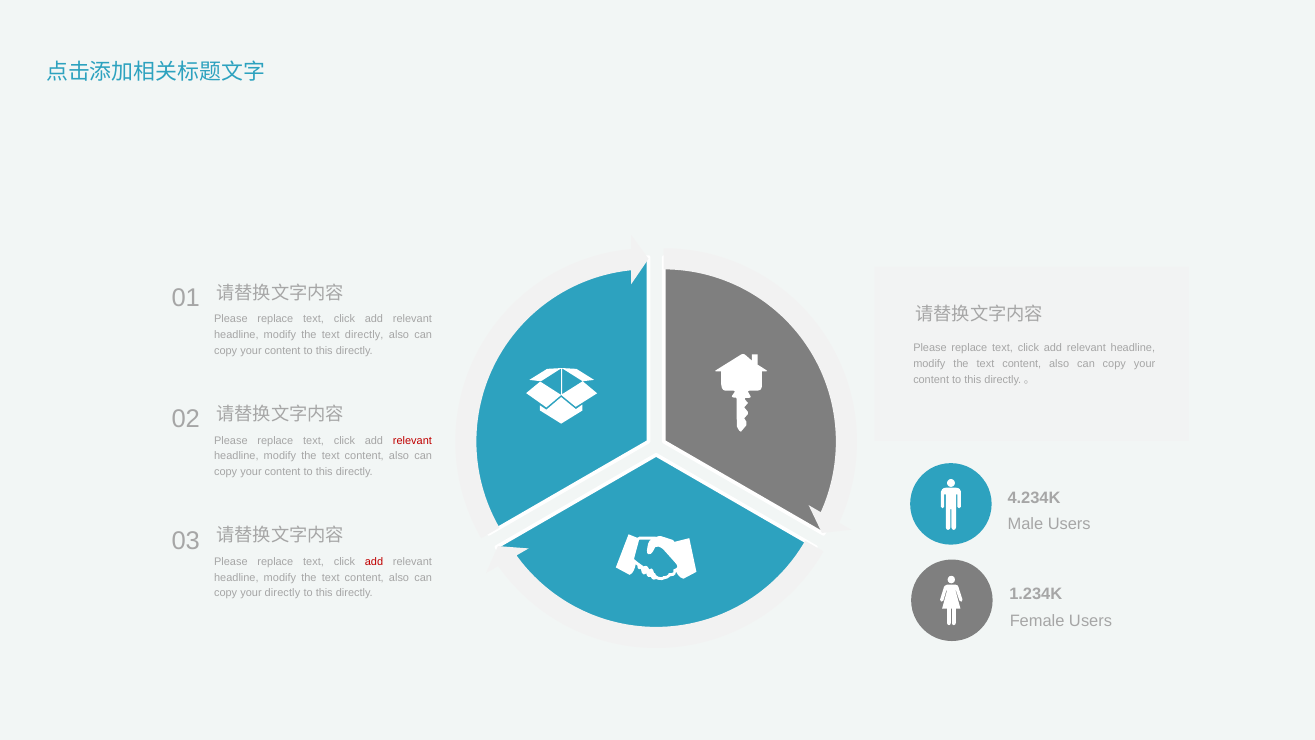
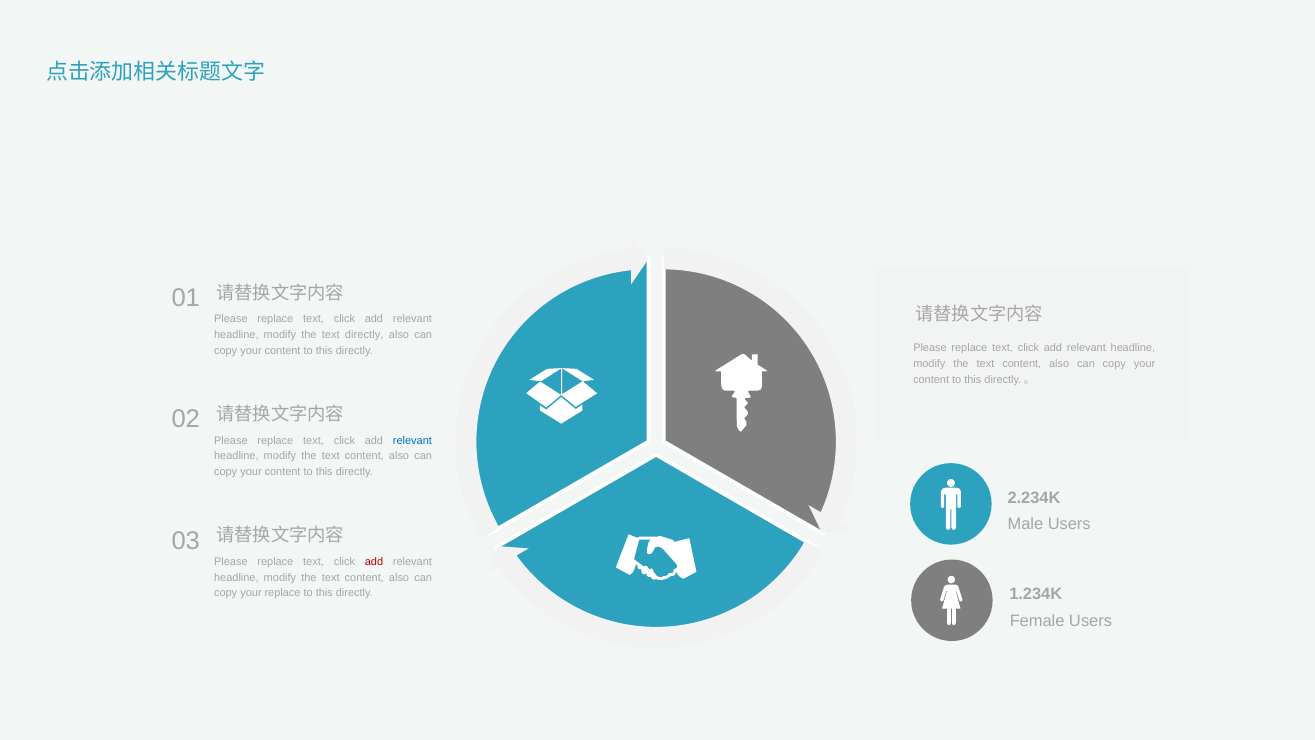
relevant at (412, 440) colour: red -> blue
4.234K: 4.234K -> 2.234K
your directly: directly -> replace
